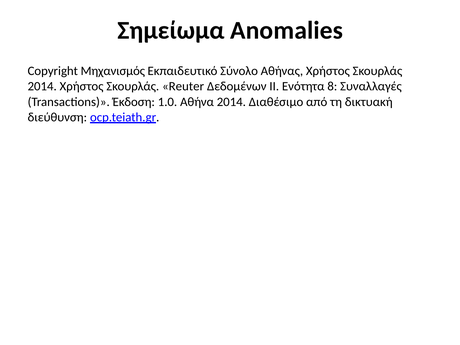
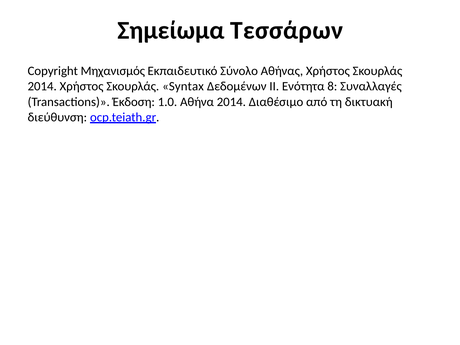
Anomalies: Anomalies -> Τεσσάρων
Reuter: Reuter -> Syntax
